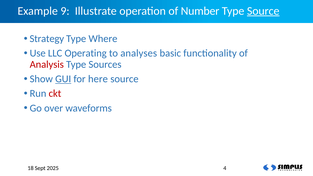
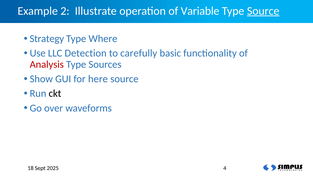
9: 9 -> 2
Number: Number -> Variable
Operating: Operating -> Detection
analyses: analyses -> carefully
GUI underline: present -> none
ckt colour: red -> black
